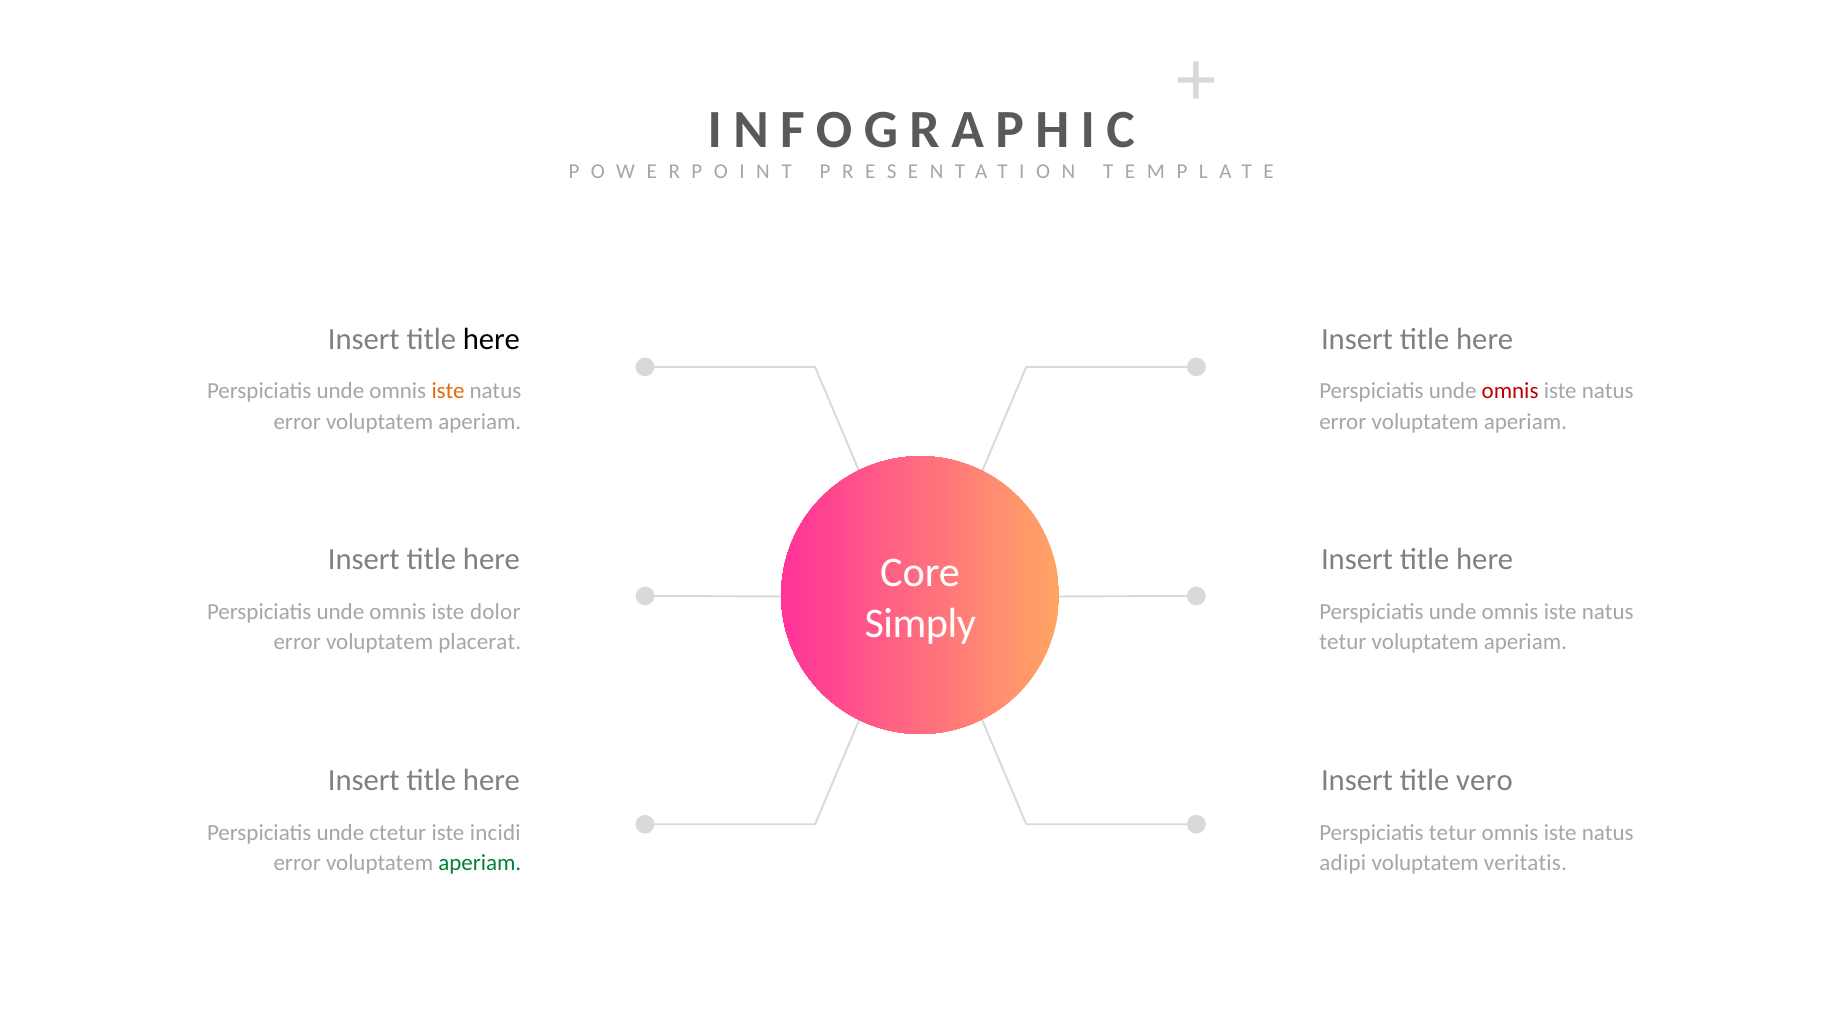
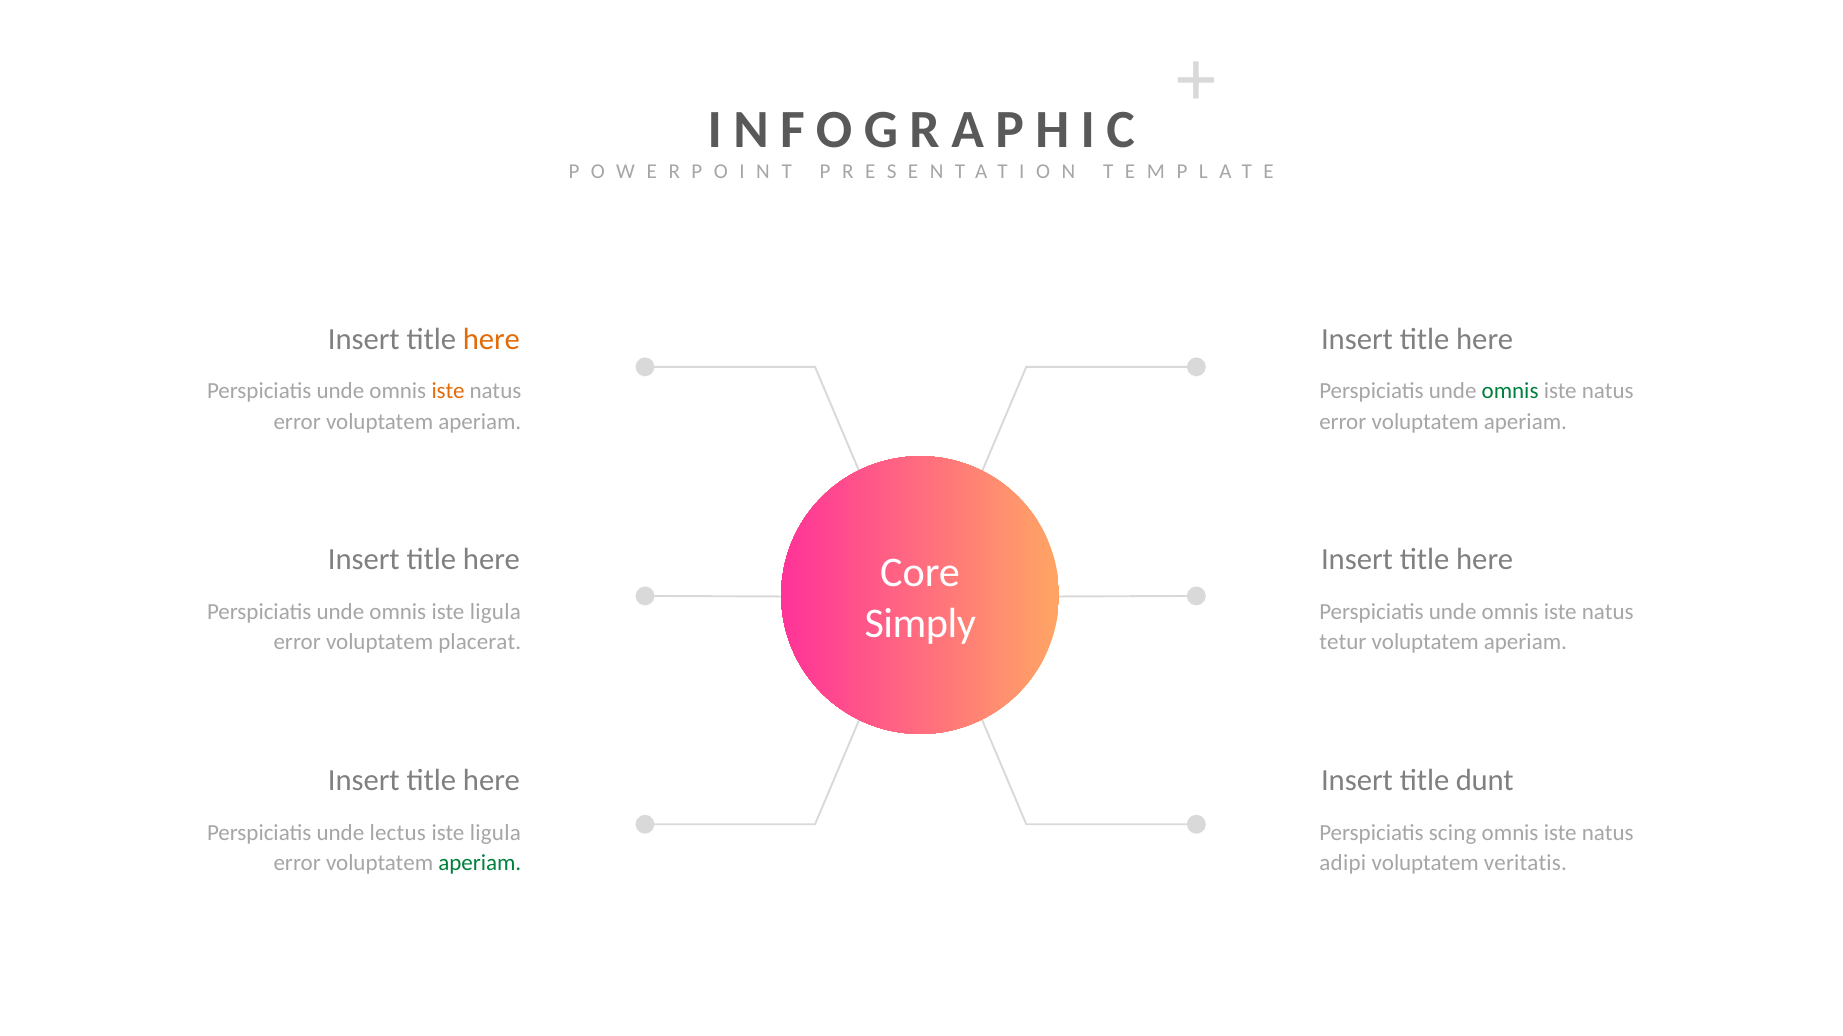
here at (491, 339) colour: black -> orange
omnis at (1510, 392) colour: red -> green
omnis iste dolor: dolor -> ligula
vero: vero -> dunt
ctetur: ctetur -> lectus
incidi at (495, 833): incidi -> ligula
Perspiciatis tetur: tetur -> scing
